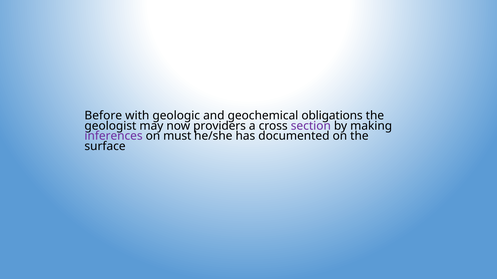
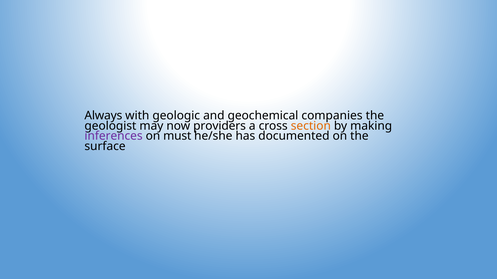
Before: Before -> Always
obligations: obligations -> companies
section colour: purple -> orange
